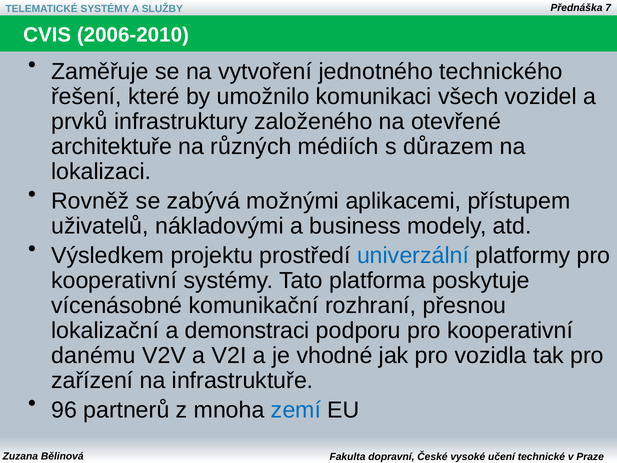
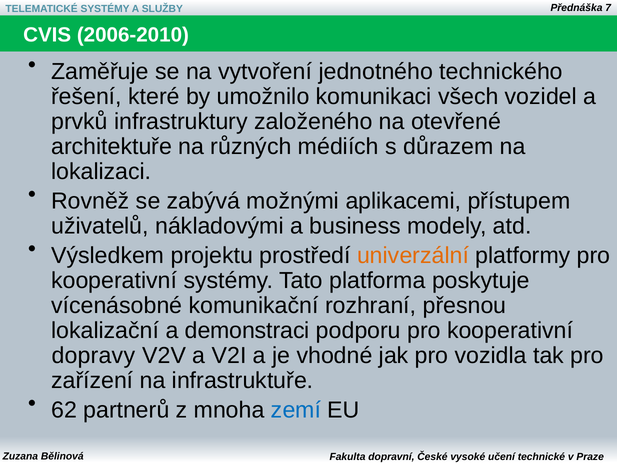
univerzální colour: blue -> orange
danému: danému -> dopravy
96: 96 -> 62
